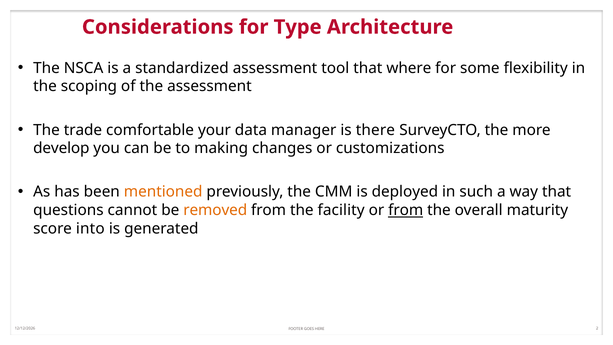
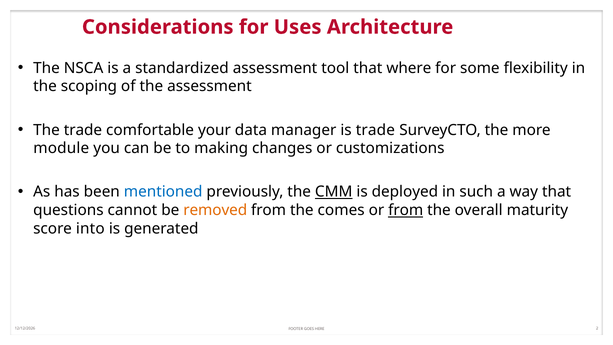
Type: Type -> Uses
is there: there -> trade
develop: develop -> module
mentioned colour: orange -> blue
CMM underline: none -> present
facility: facility -> comes
